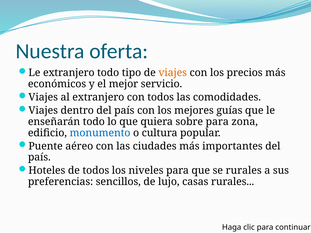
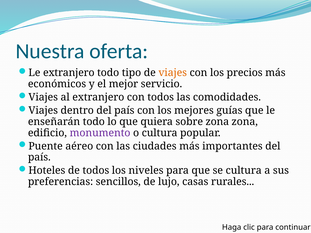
sobre para: para -> zona
monumento colour: blue -> purple
se rurales: rurales -> cultura
